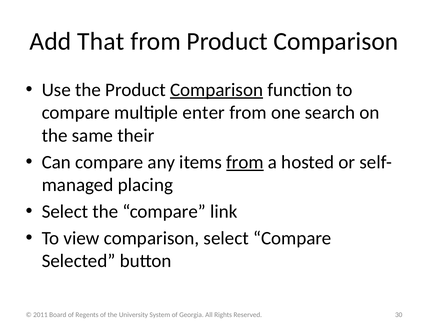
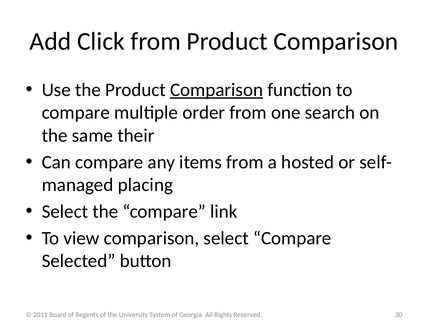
That: That -> Click
enter: enter -> order
from at (245, 162) underline: present -> none
